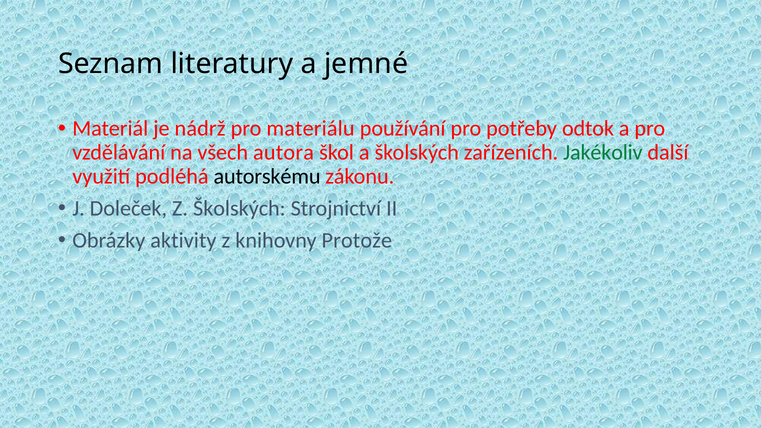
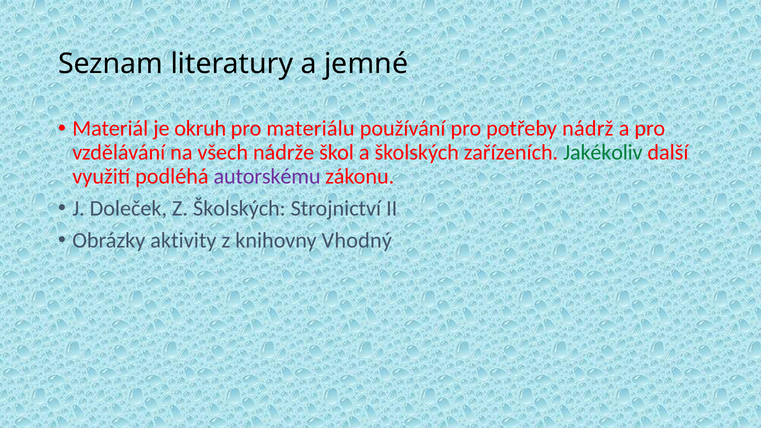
nádrž: nádrž -> okruh
odtok: odtok -> nádrž
autora: autora -> nádrže
autorskému colour: black -> purple
Protože: Protože -> Vhodný
